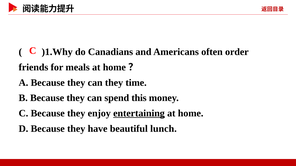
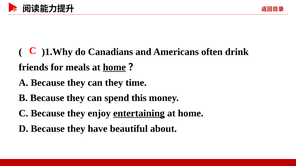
order: order -> drink
home at (114, 67) underline: none -> present
lunch: lunch -> about
